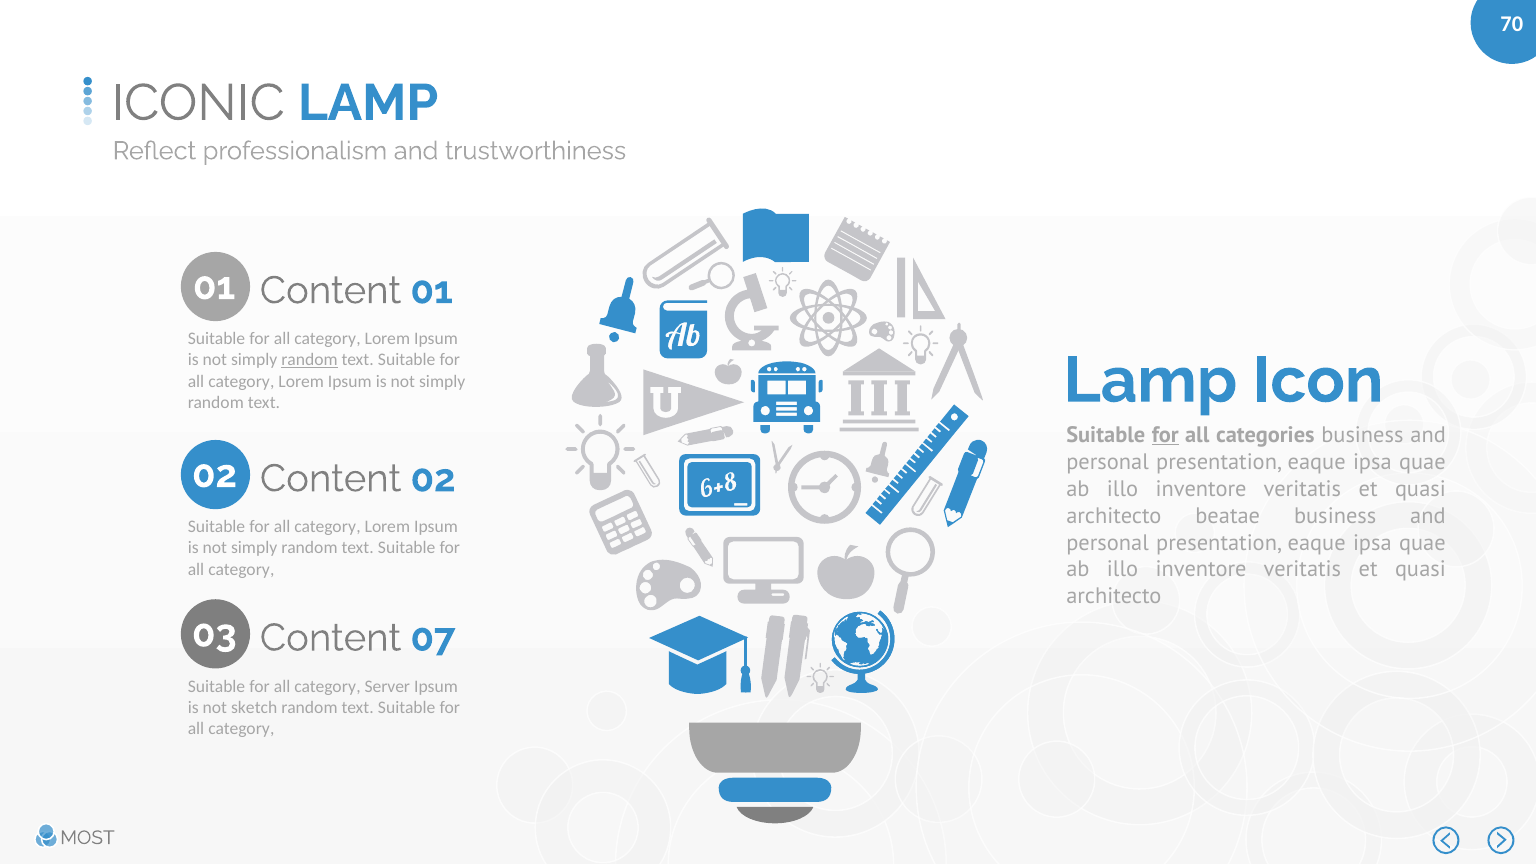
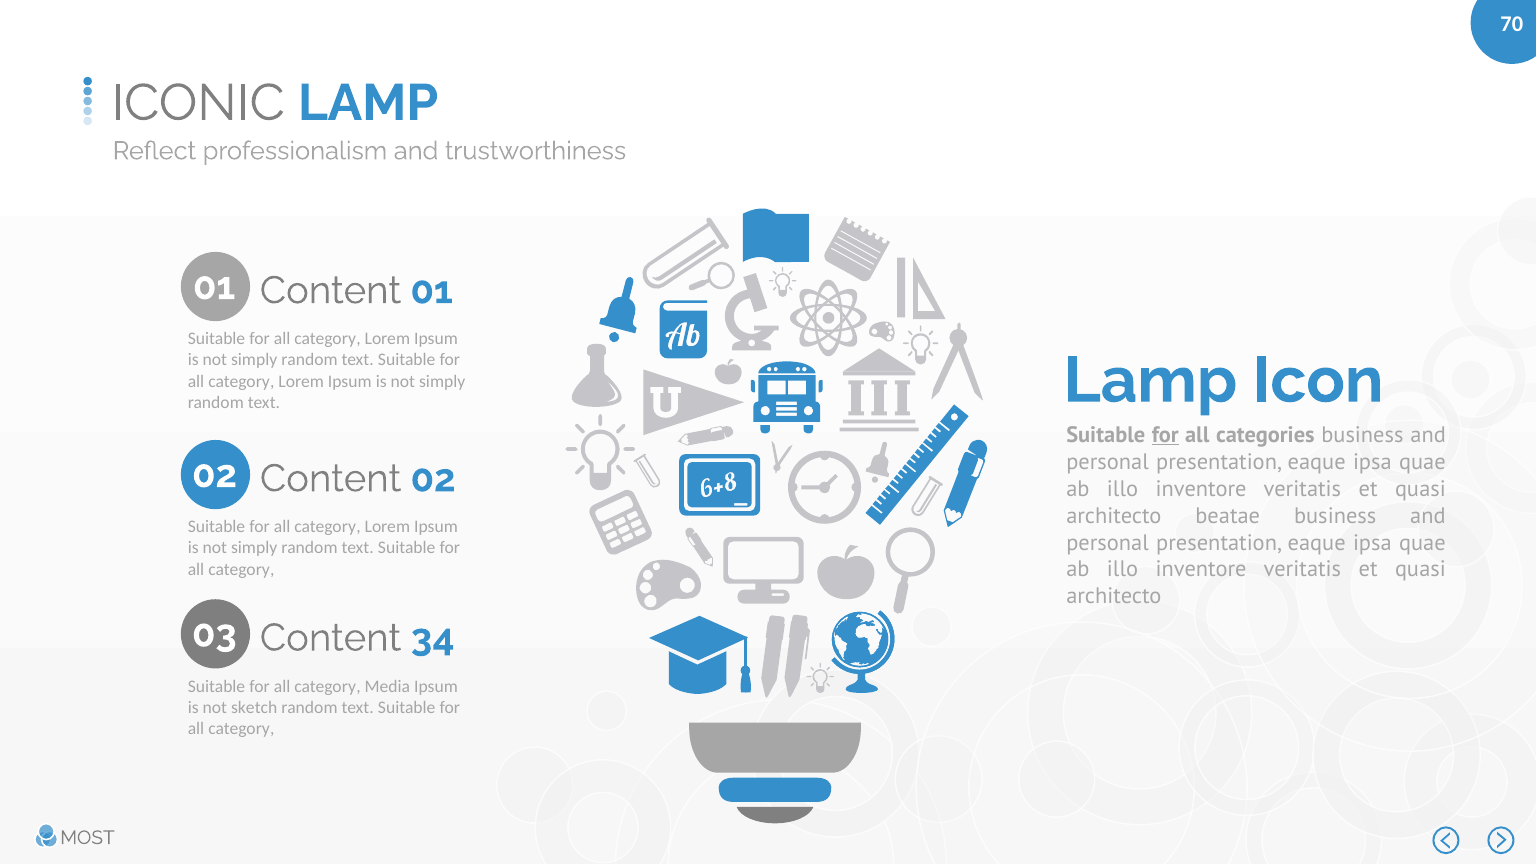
random at (309, 360) underline: present -> none
07: 07 -> 34
Server: Server -> Media
